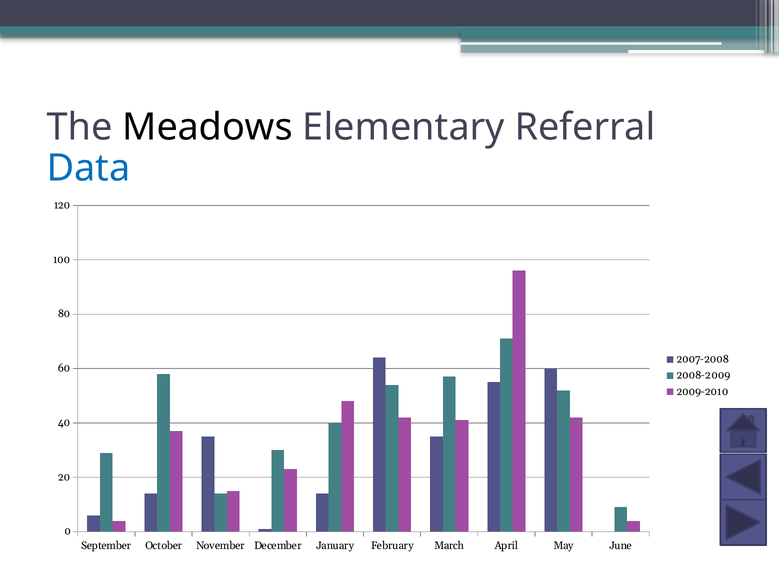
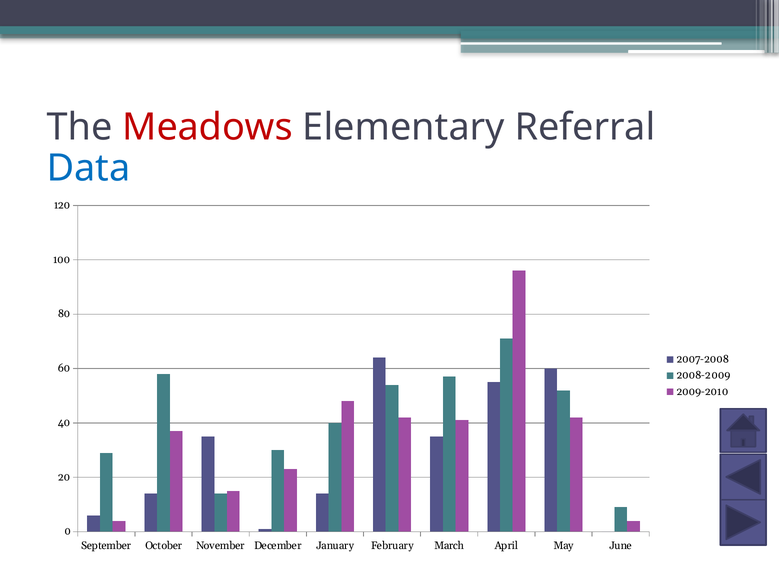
Meadows colour: black -> red
